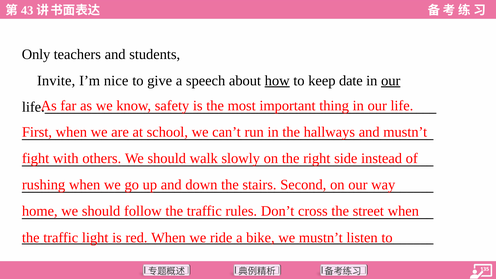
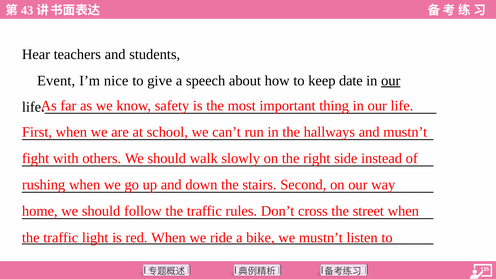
Only: Only -> Hear
Invite: Invite -> Event
how underline: present -> none
